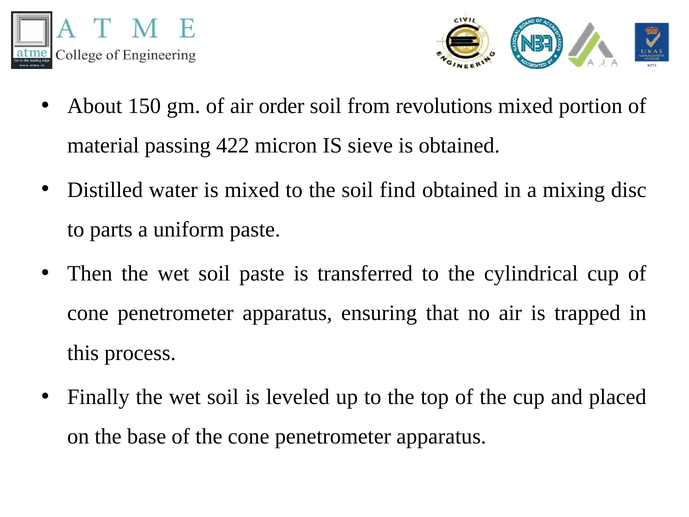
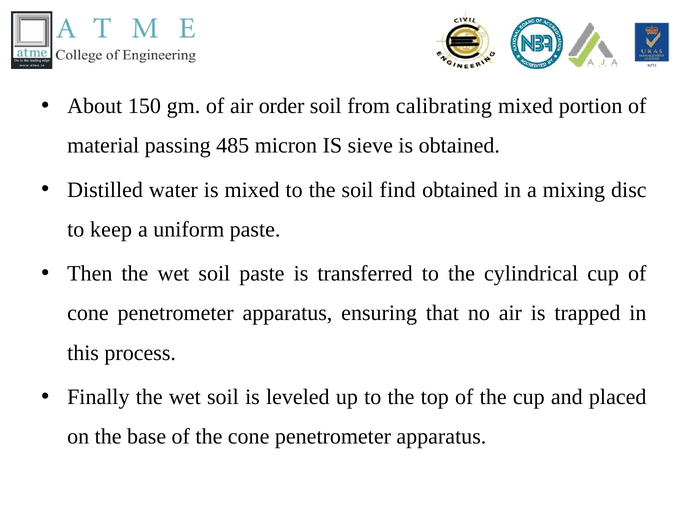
revolutions: revolutions -> calibrating
422: 422 -> 485
parts: parts -> keep
